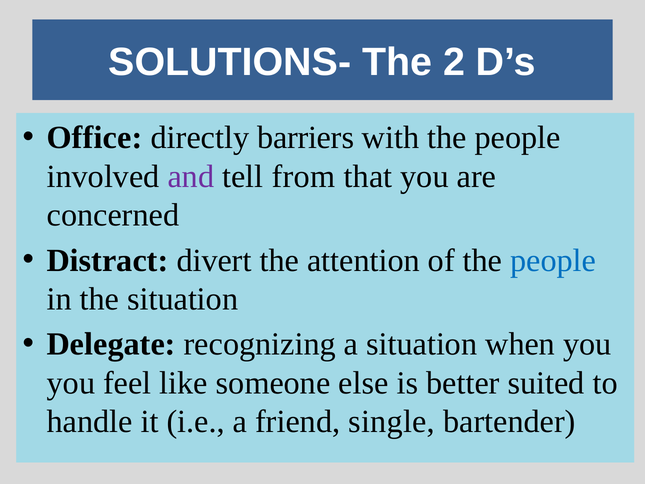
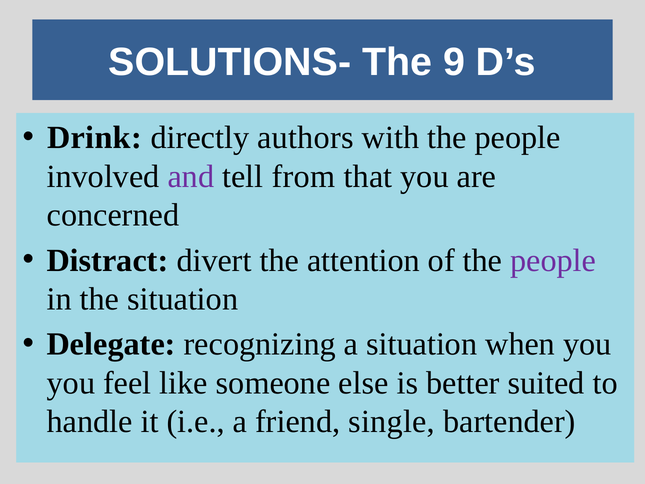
2: 2 -> 9
Office: Office -> Drink
barriers: barriers -> authors
people at (553, 260) colour: blue -> purple
